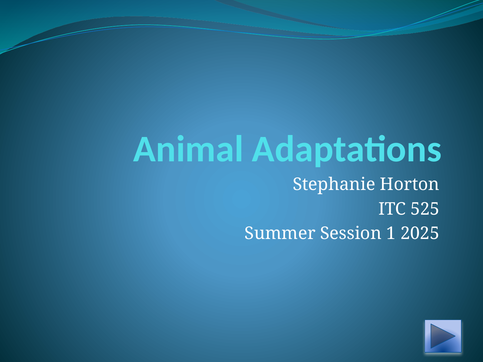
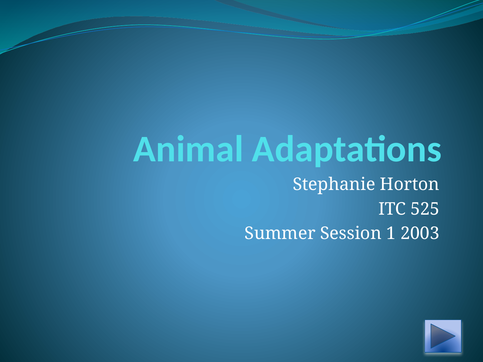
2025: 2025 -> 2003
